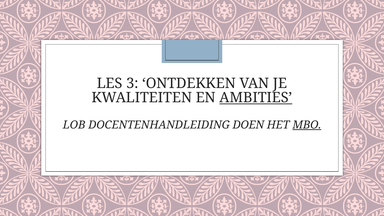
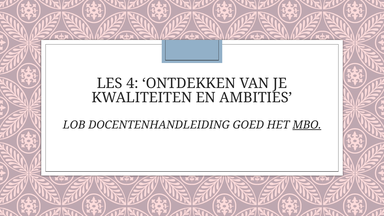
3: 3 -> 4
AMBITIES underline: present -> none
DOEN: DOEN -> GOED
